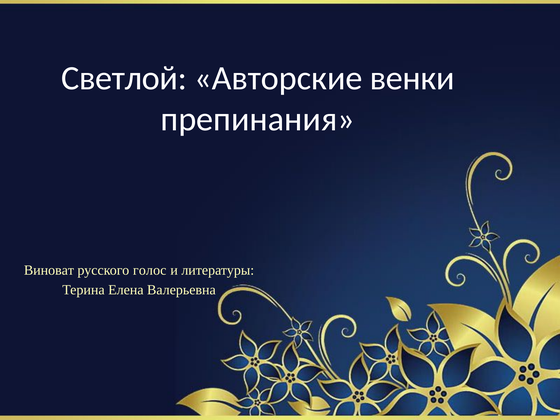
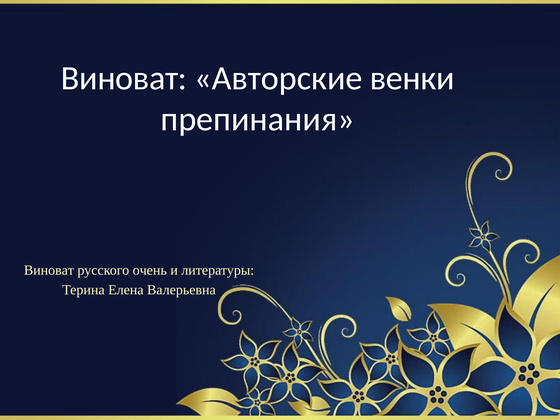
Светлой at (124, 78): Светлой -> Виноват
голос: голос -> очень
